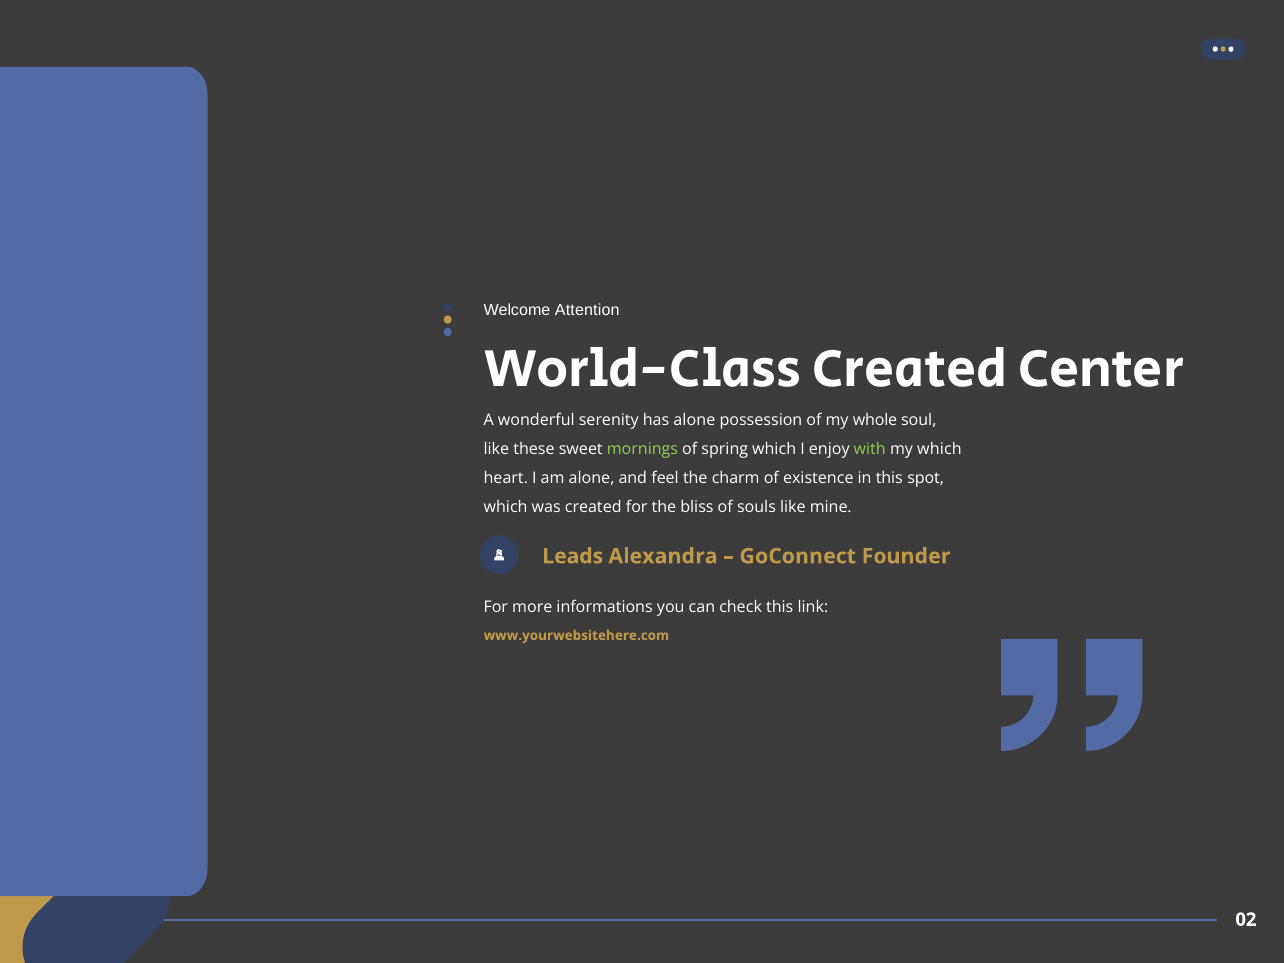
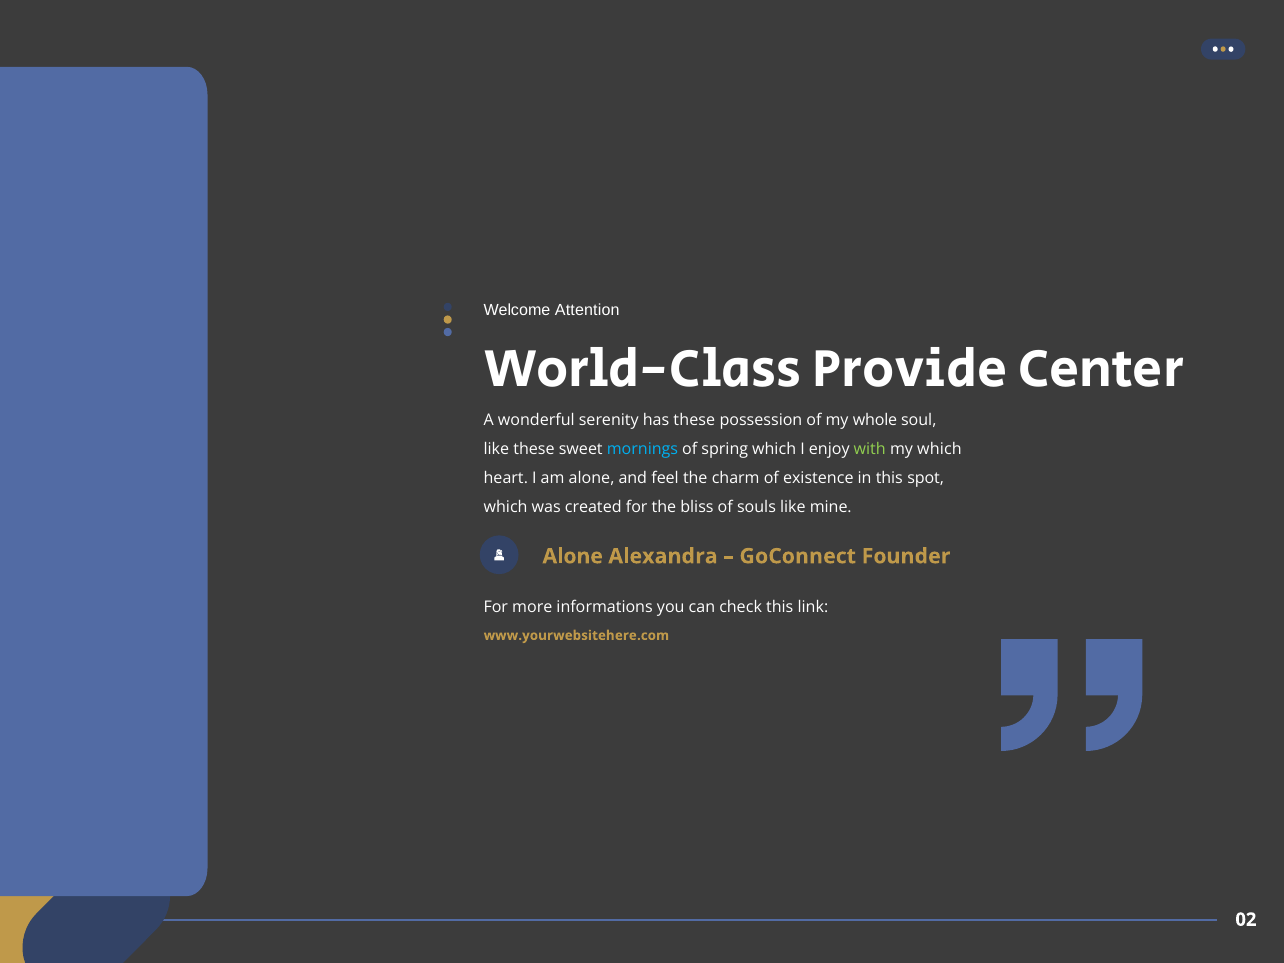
World-Class Created: Created -> Provide
has alone: alone -> these
mornings colour: light green -> light blue
Leads at (573, 556): Leads -> Alone
